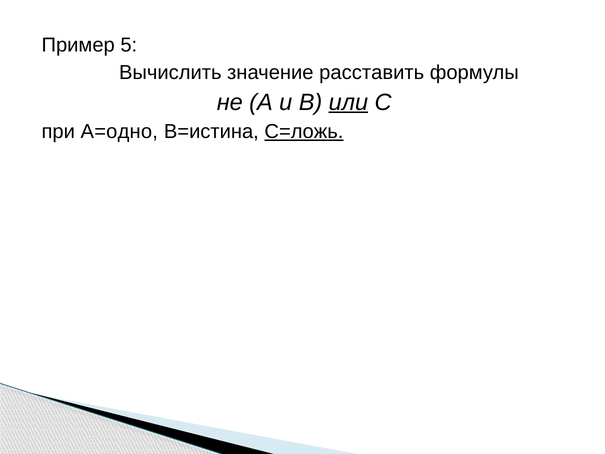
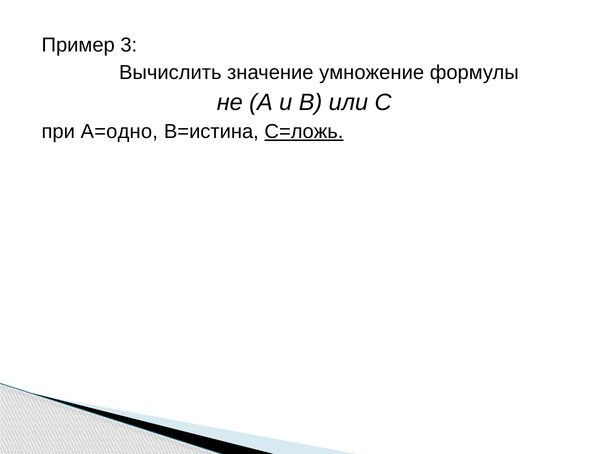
5: 5 -> 3
расставить: расставить -> умножение
или underline: present -> none
